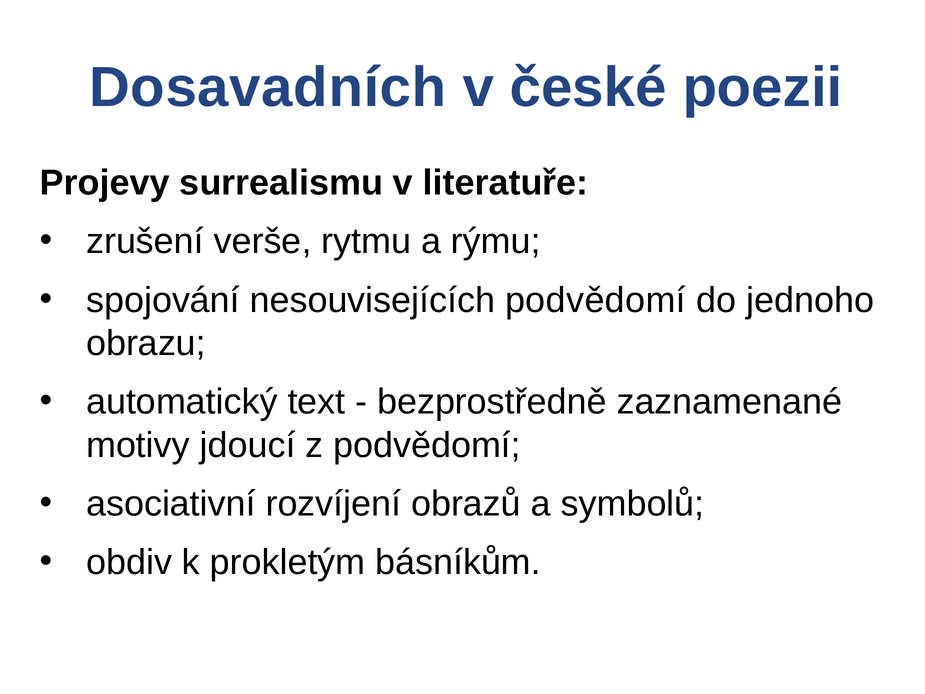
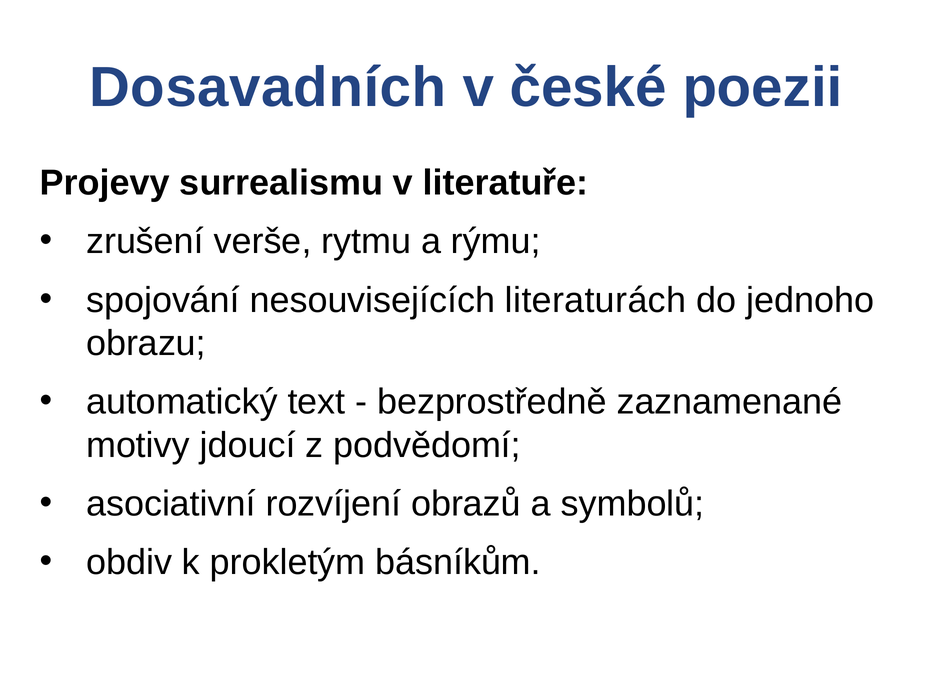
nesouvisejících podvědomí: podvědomí -> literaturách
